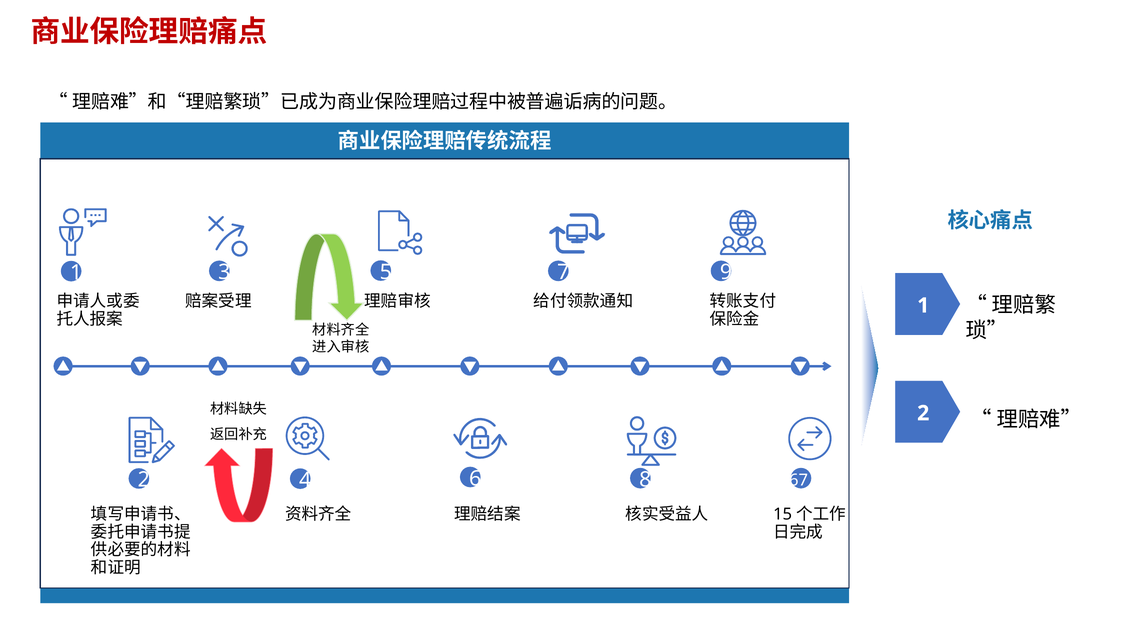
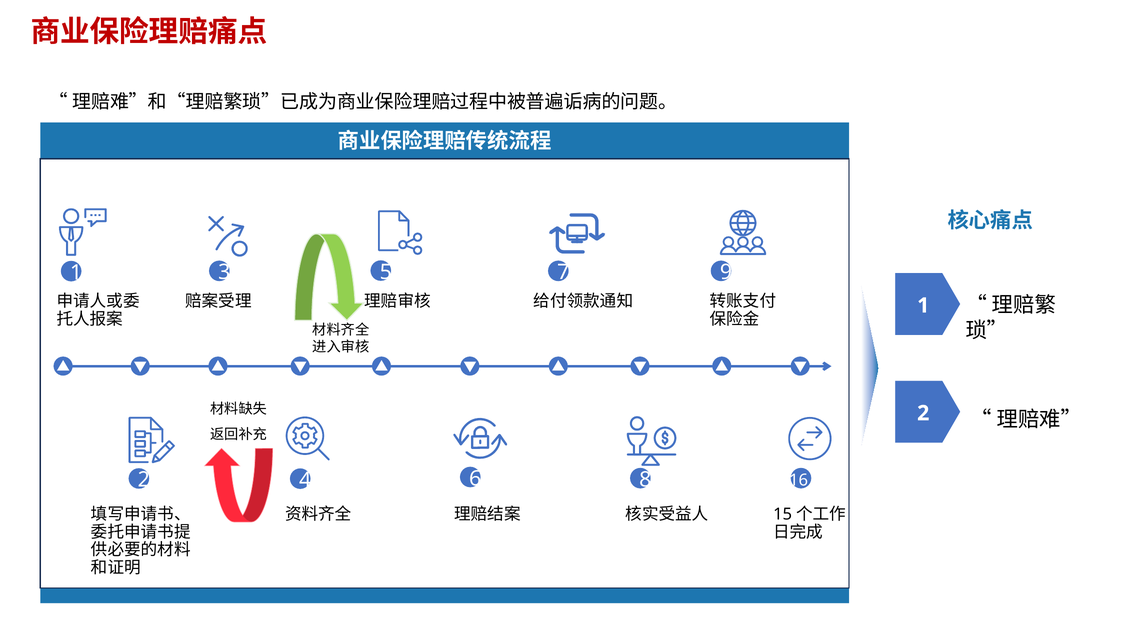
67: 67 -> 16
